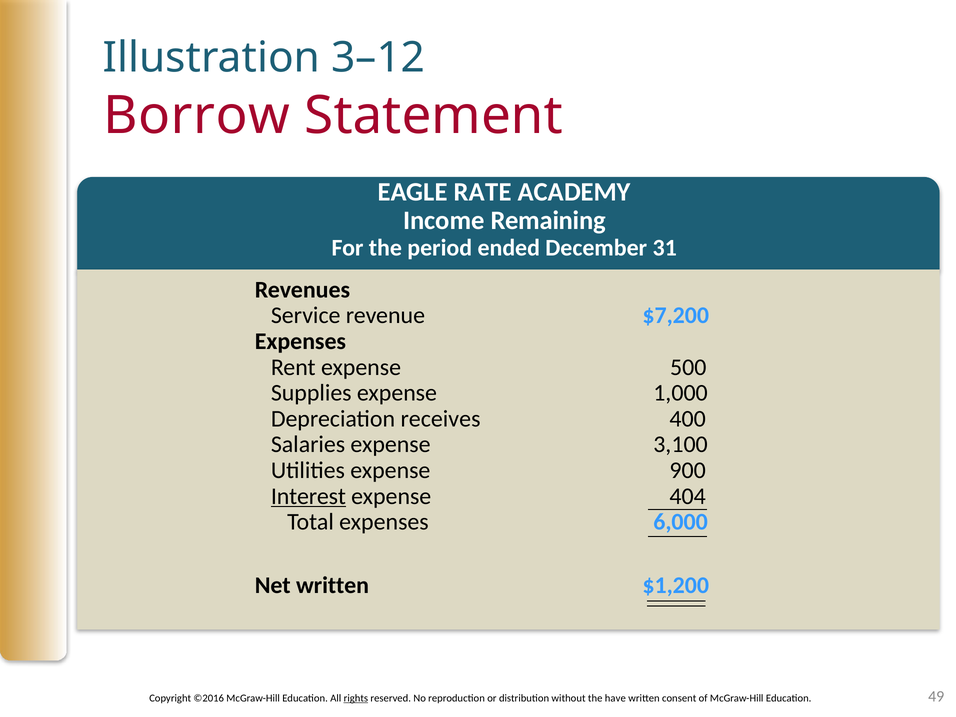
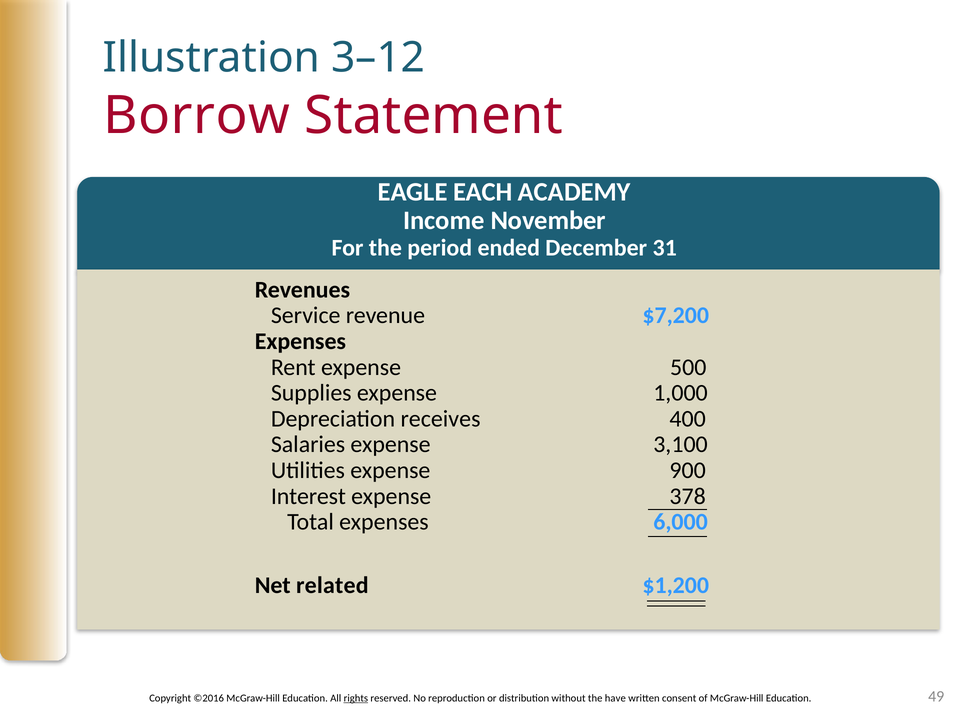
RATE: RATE -> EACH
Remaining: Remaining -> November
Interest underline: present -> none
404: 404 -> 378
Net written: written -> related
